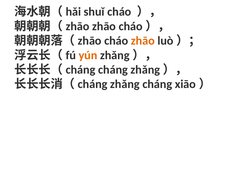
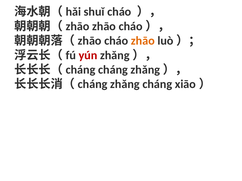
yún colour: orange -> red
